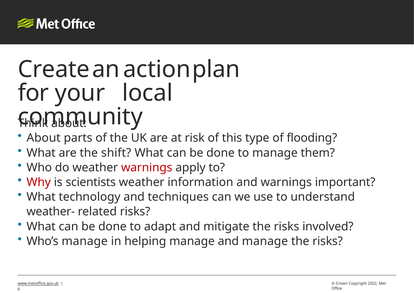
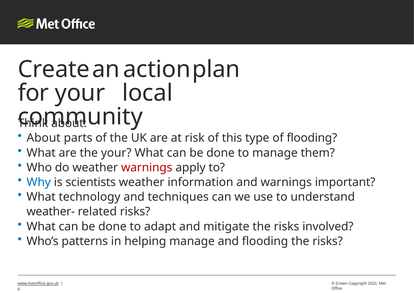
the shift: shift -> your
Why colour: red -> blue
Who’s manage: manage -> patterns
and manage: manage -> flooding
